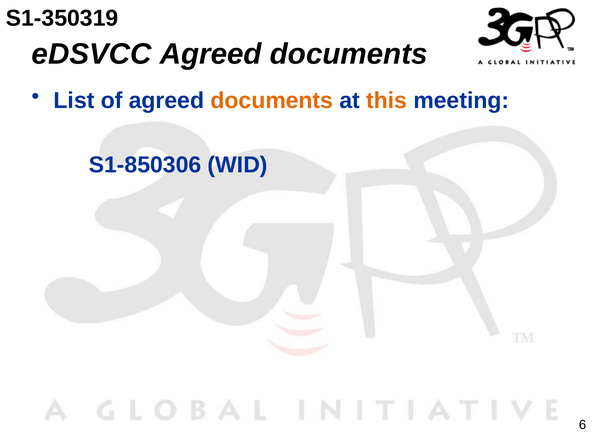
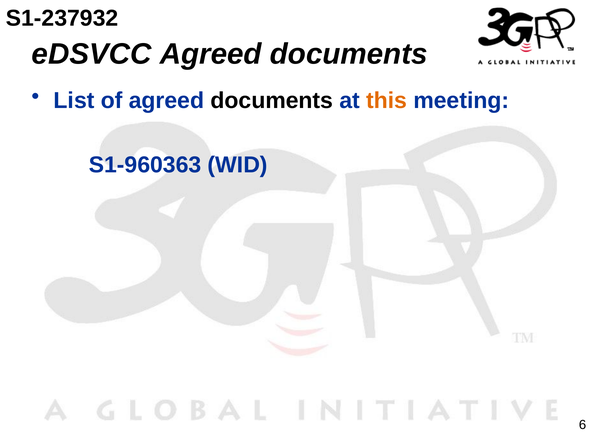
S1-350319: S1-350319 -> S1-237932
documents at (272, 100) colour: orange -> black
S1-850306: S1-850306 -> S1-960363
